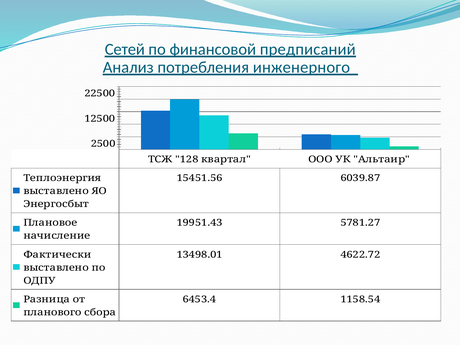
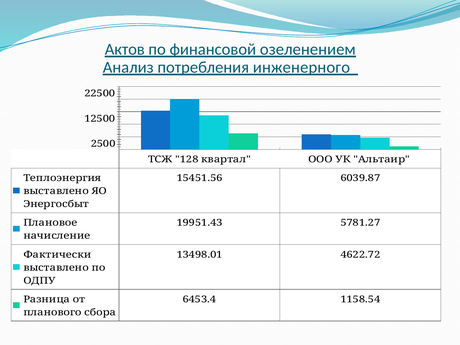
Сетей: Сетей -> Актов
предписаний: предписаний -> озеленением
